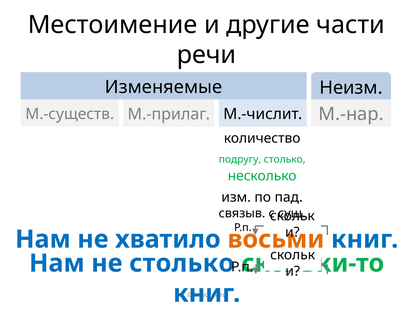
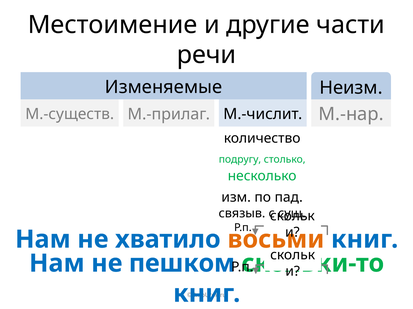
не столько: столько -> пешком
